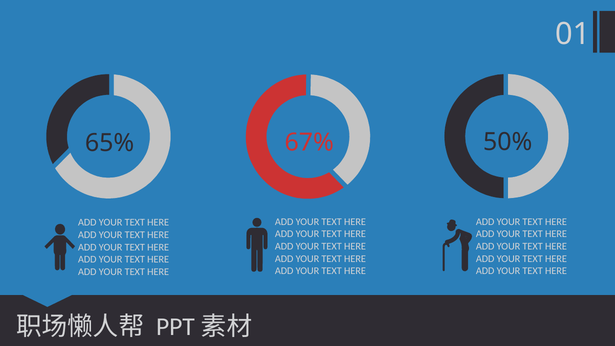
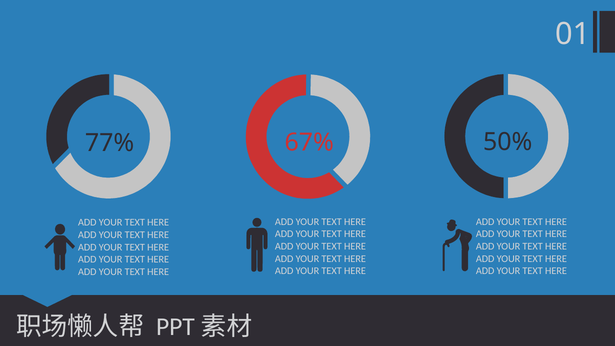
65%: 65% -> 77%
